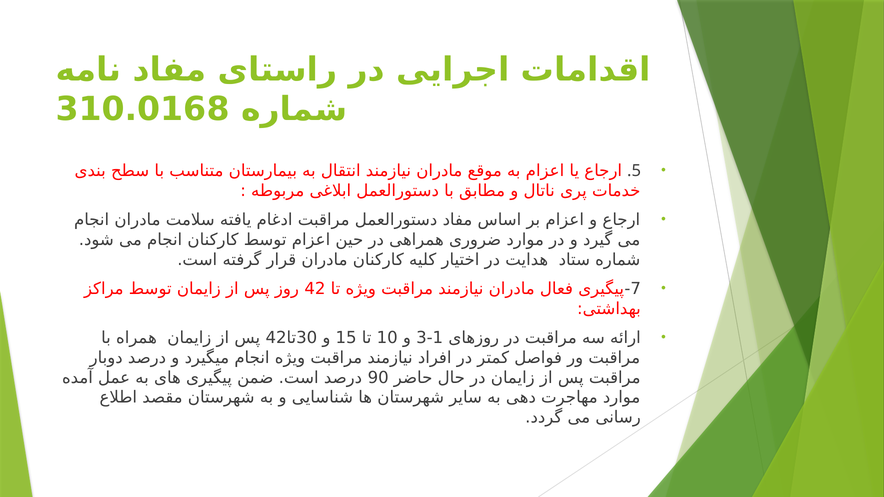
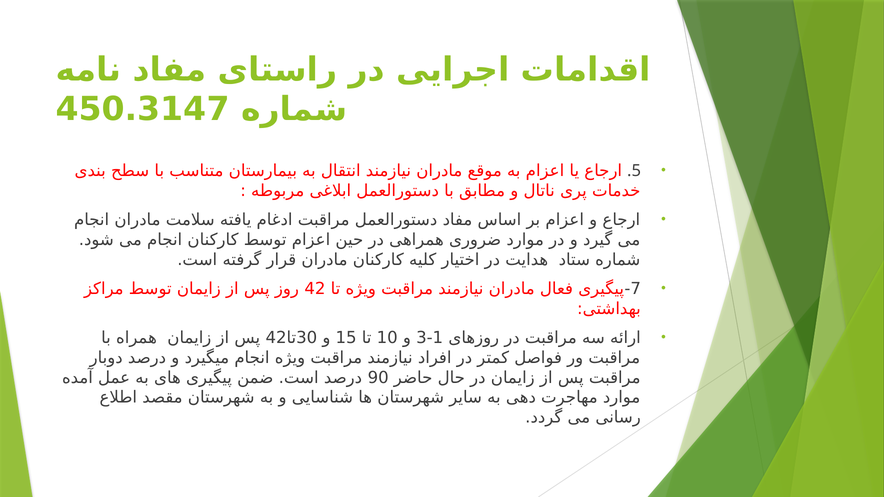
310.0168: 310.0168 -> 450.3147
